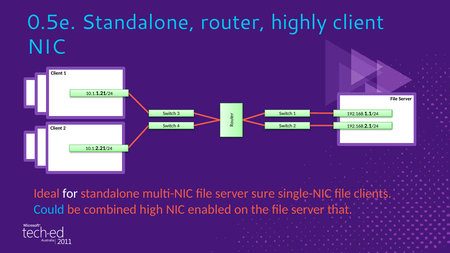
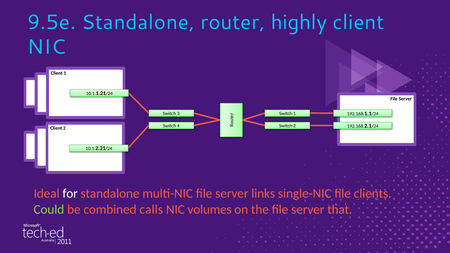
0.5e: 0.5e -> 9.5e
sure: sure -> links
Could colour: light blue -> light green
high: high -> calls
enabled: enabled -> volumes
